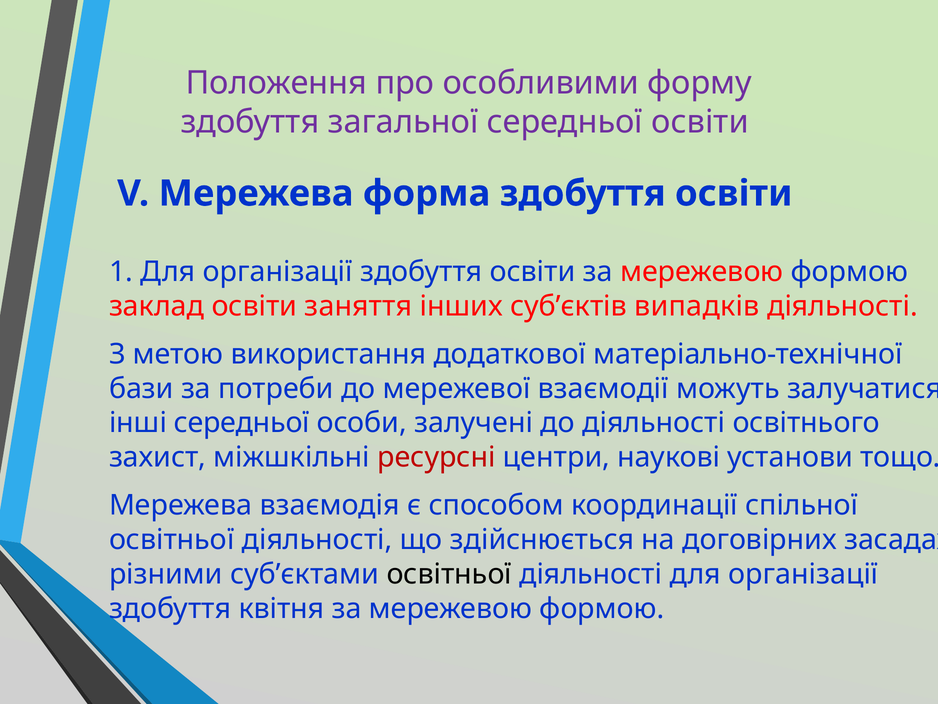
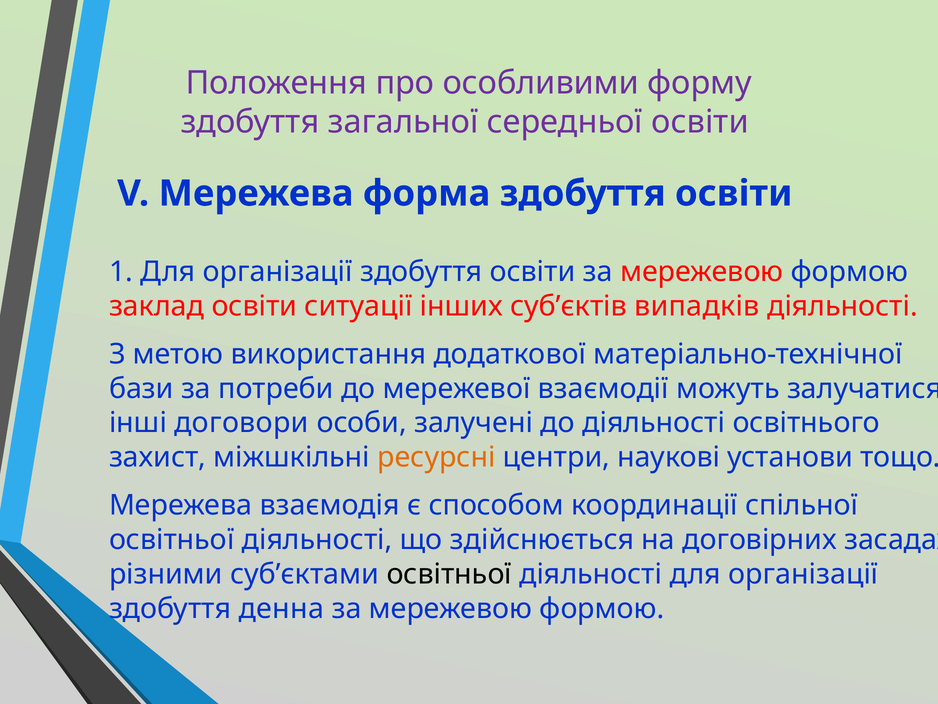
заняття: заняття -> ситуації
інші середньої: середньої -> договори
ресурсні colour: red -> orange
квітня: квітня -> денна
